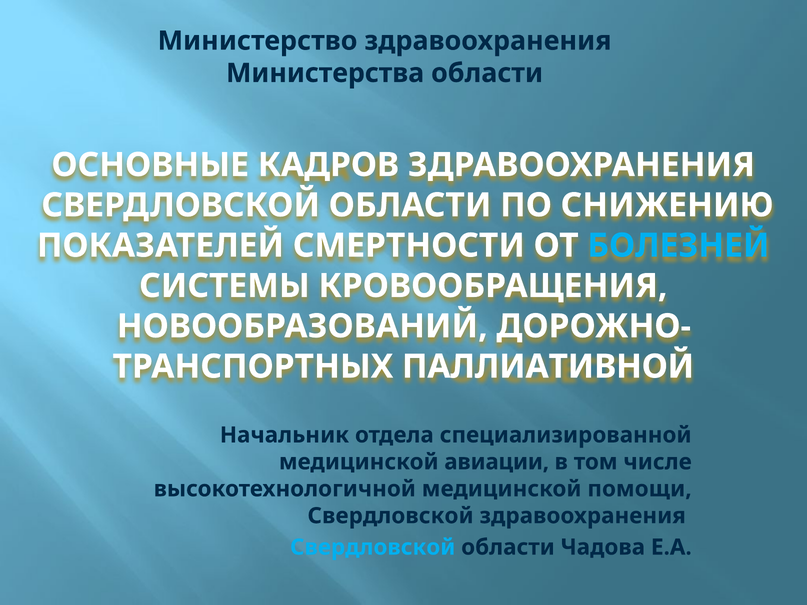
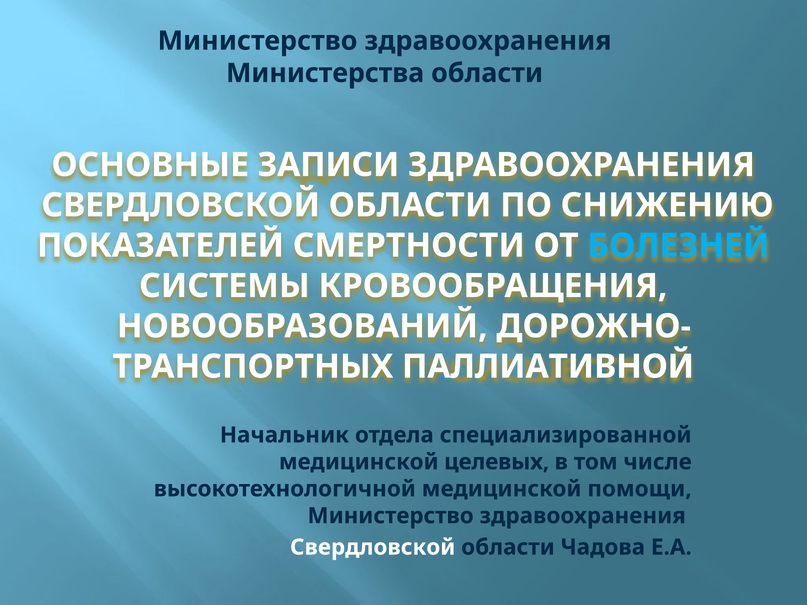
КАДРОВ: КАДРОВ -> ЗАПИСИ
авиации: авиации -> целевых
Свердловской at (391, 516): Свердловской -> Министерство
Свердловской at (373, 547) colour: light blue -> white
